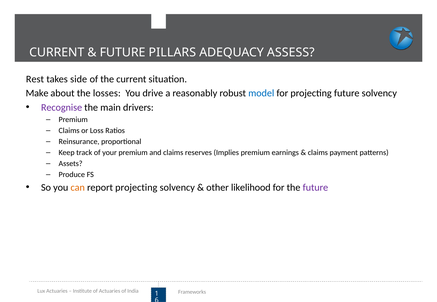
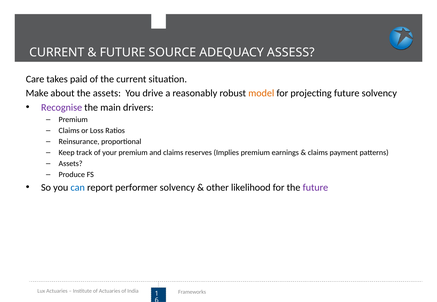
PILLARS: PILLARS -> SOURCE
Rest: Rest -> Care
side: side -> paid
the losses: losses -> assets
model colour: blue -> orange
can colour: orange -> blue
report projecting: projecting -> performer
